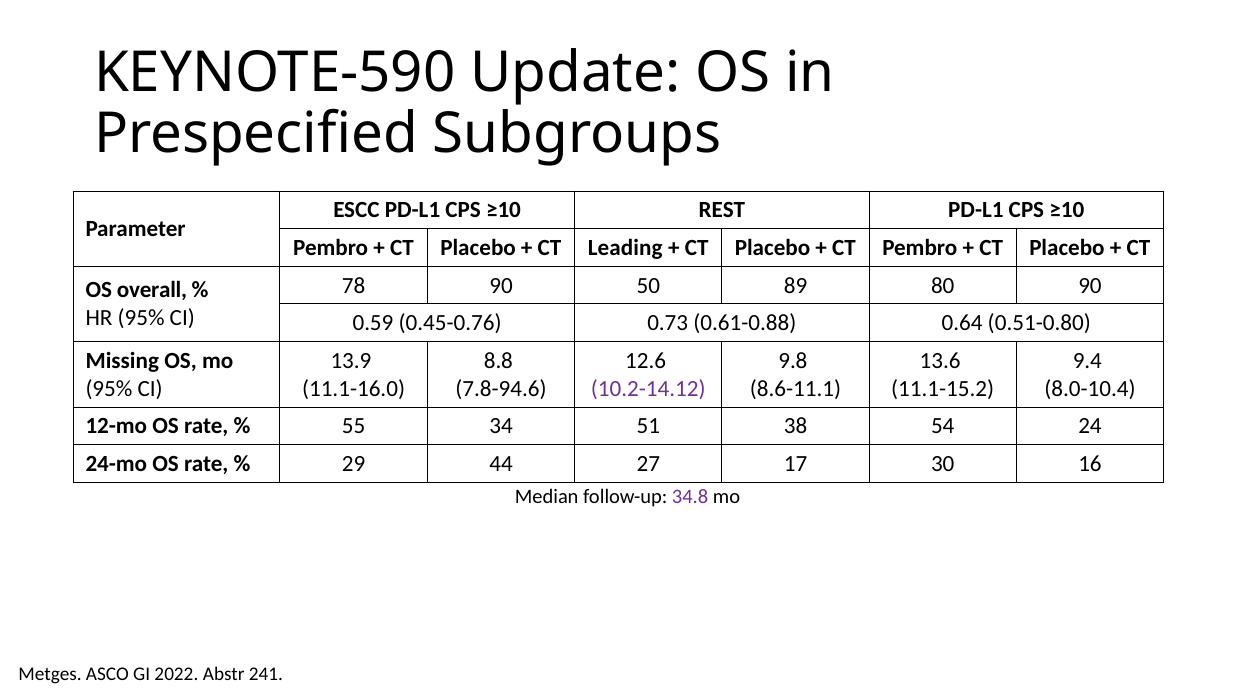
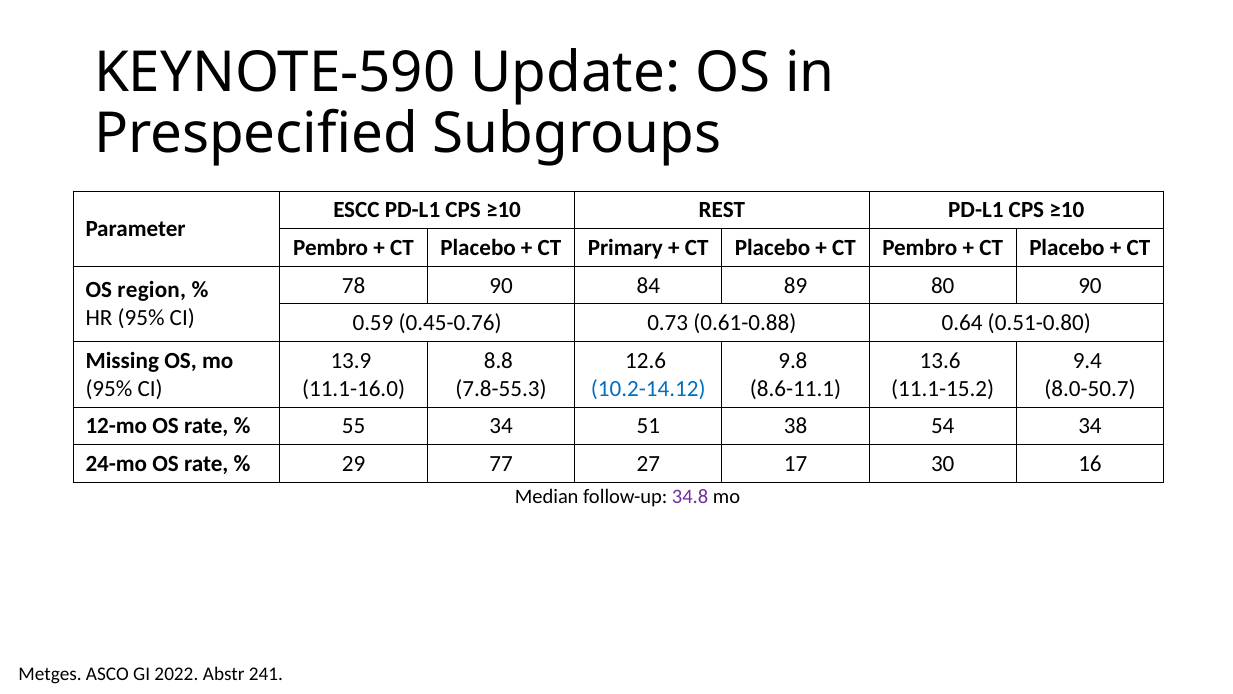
Leading: Leading -> Primary
50: 50 -> 84
overall: overall -> region
7.8-94.6: 7.8-94.6 -> 7.8-55.3
10.2-14.12 colour: purple -> blue
8.0-10.4: 8.0-10.4 -> 8.0-50.7
54 24: 24 -> 34
44: 44 -> 77
